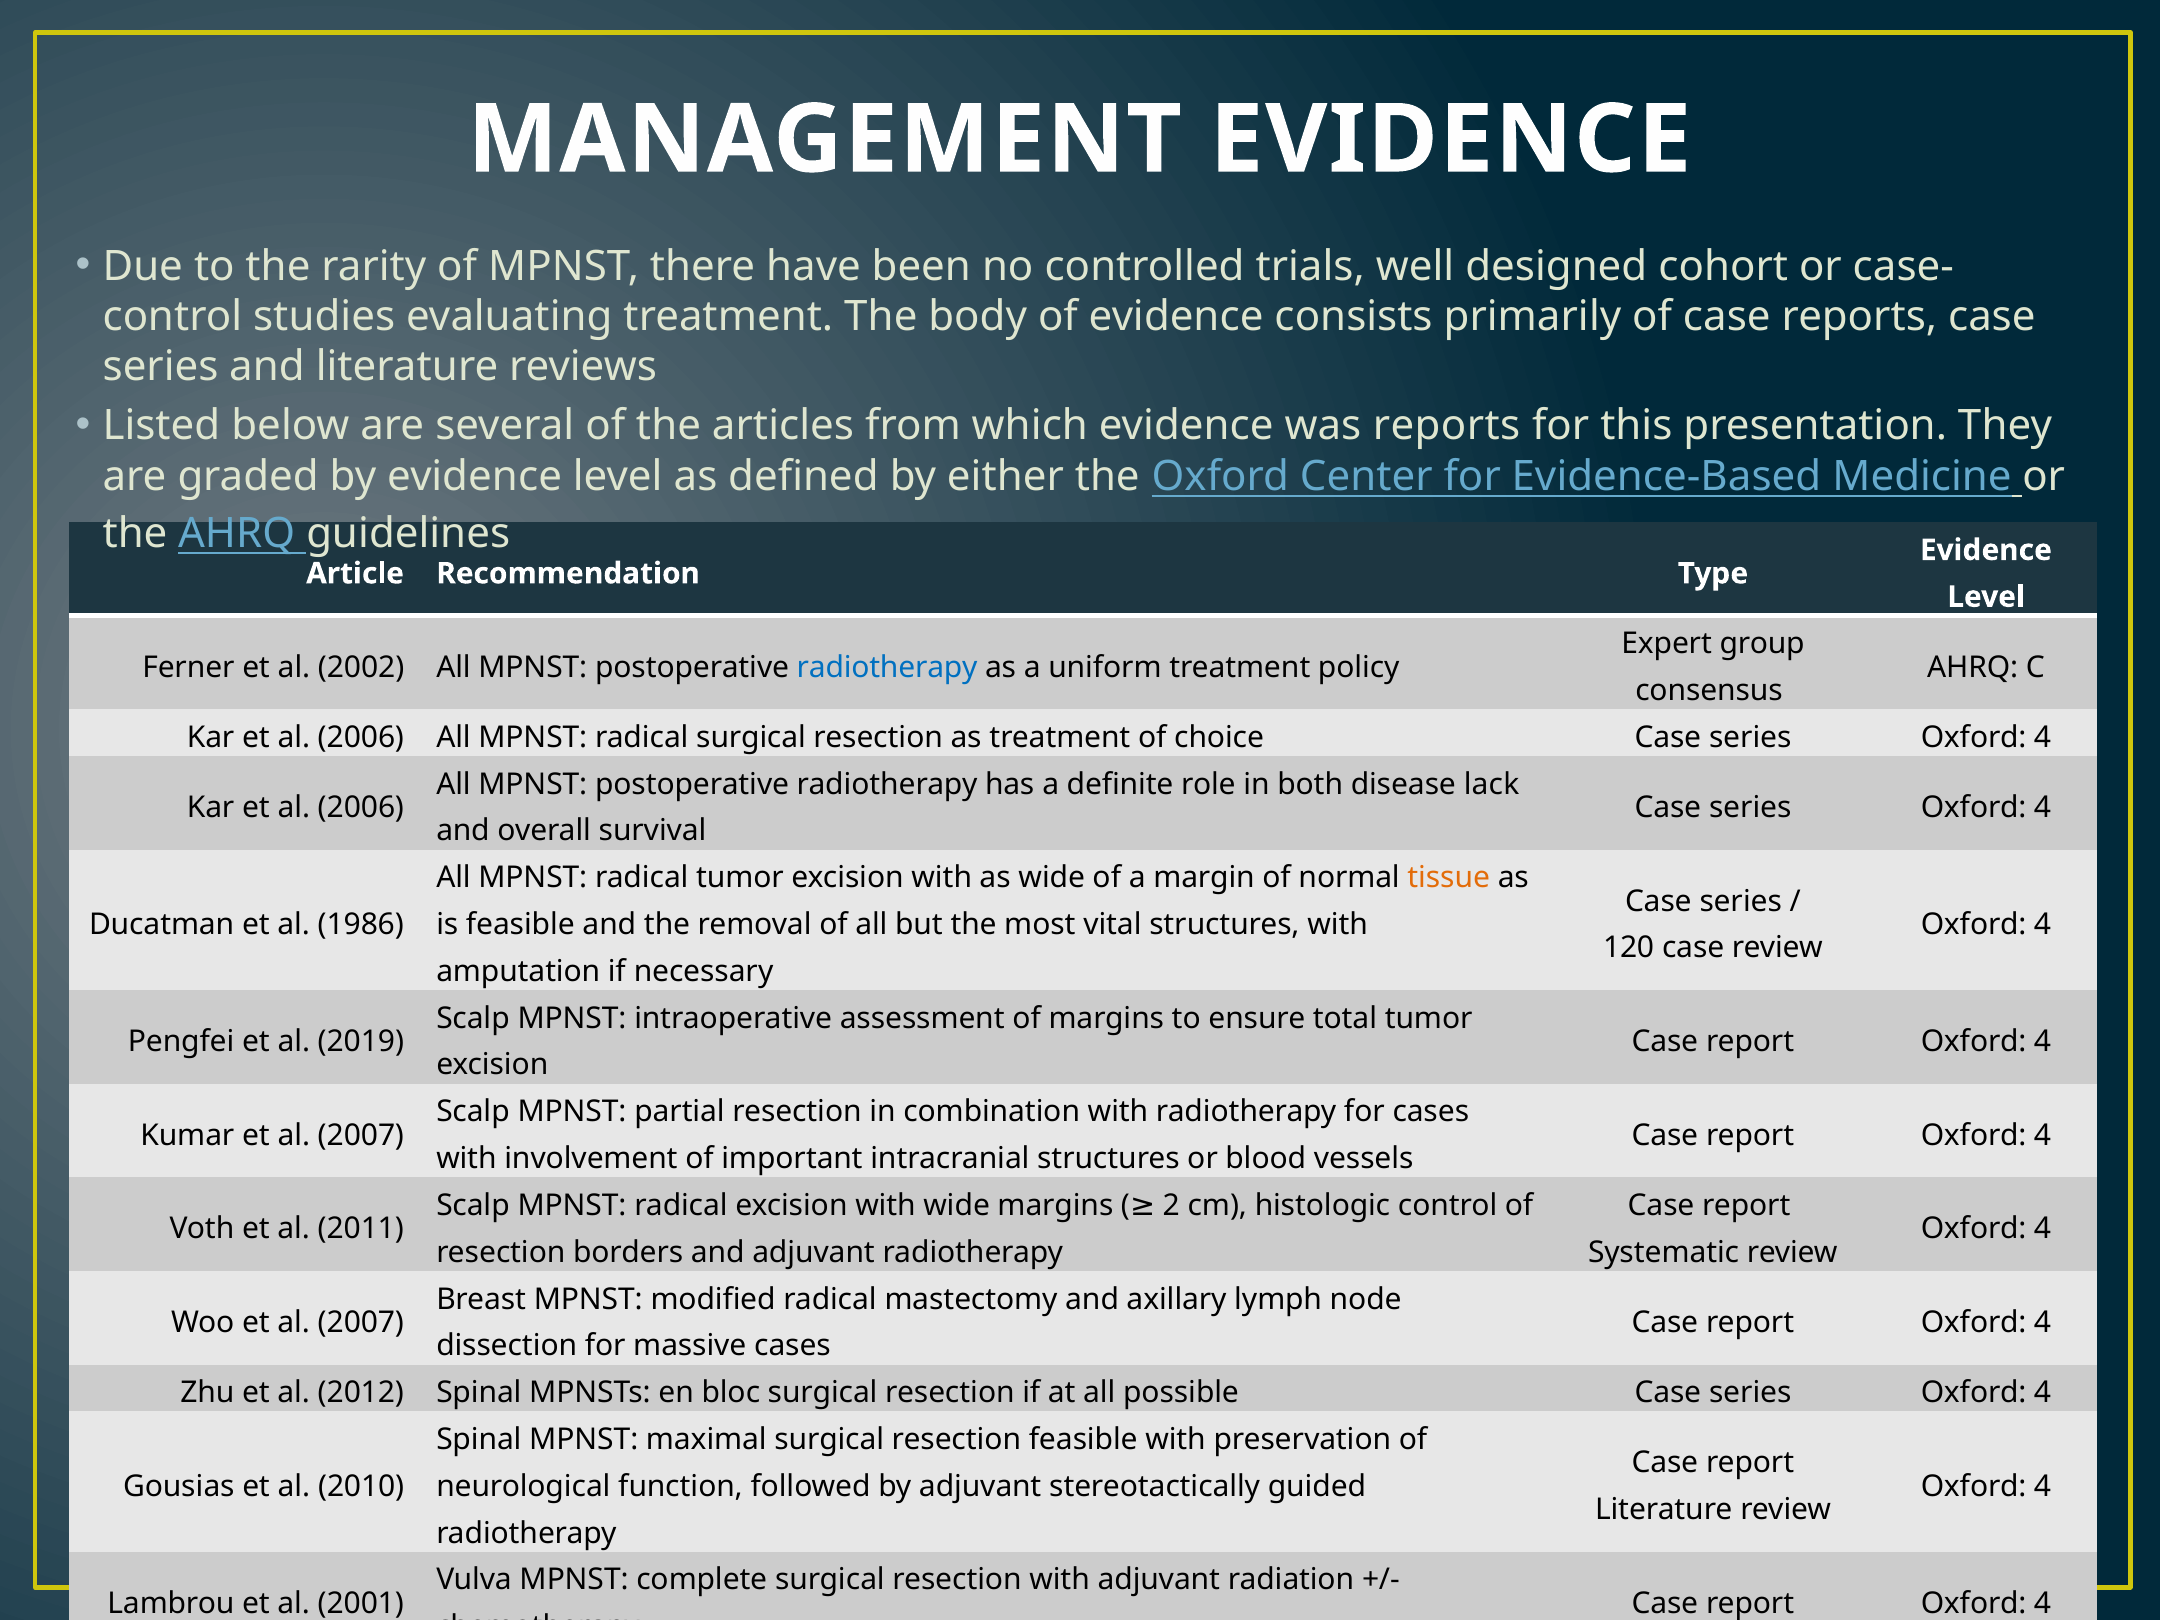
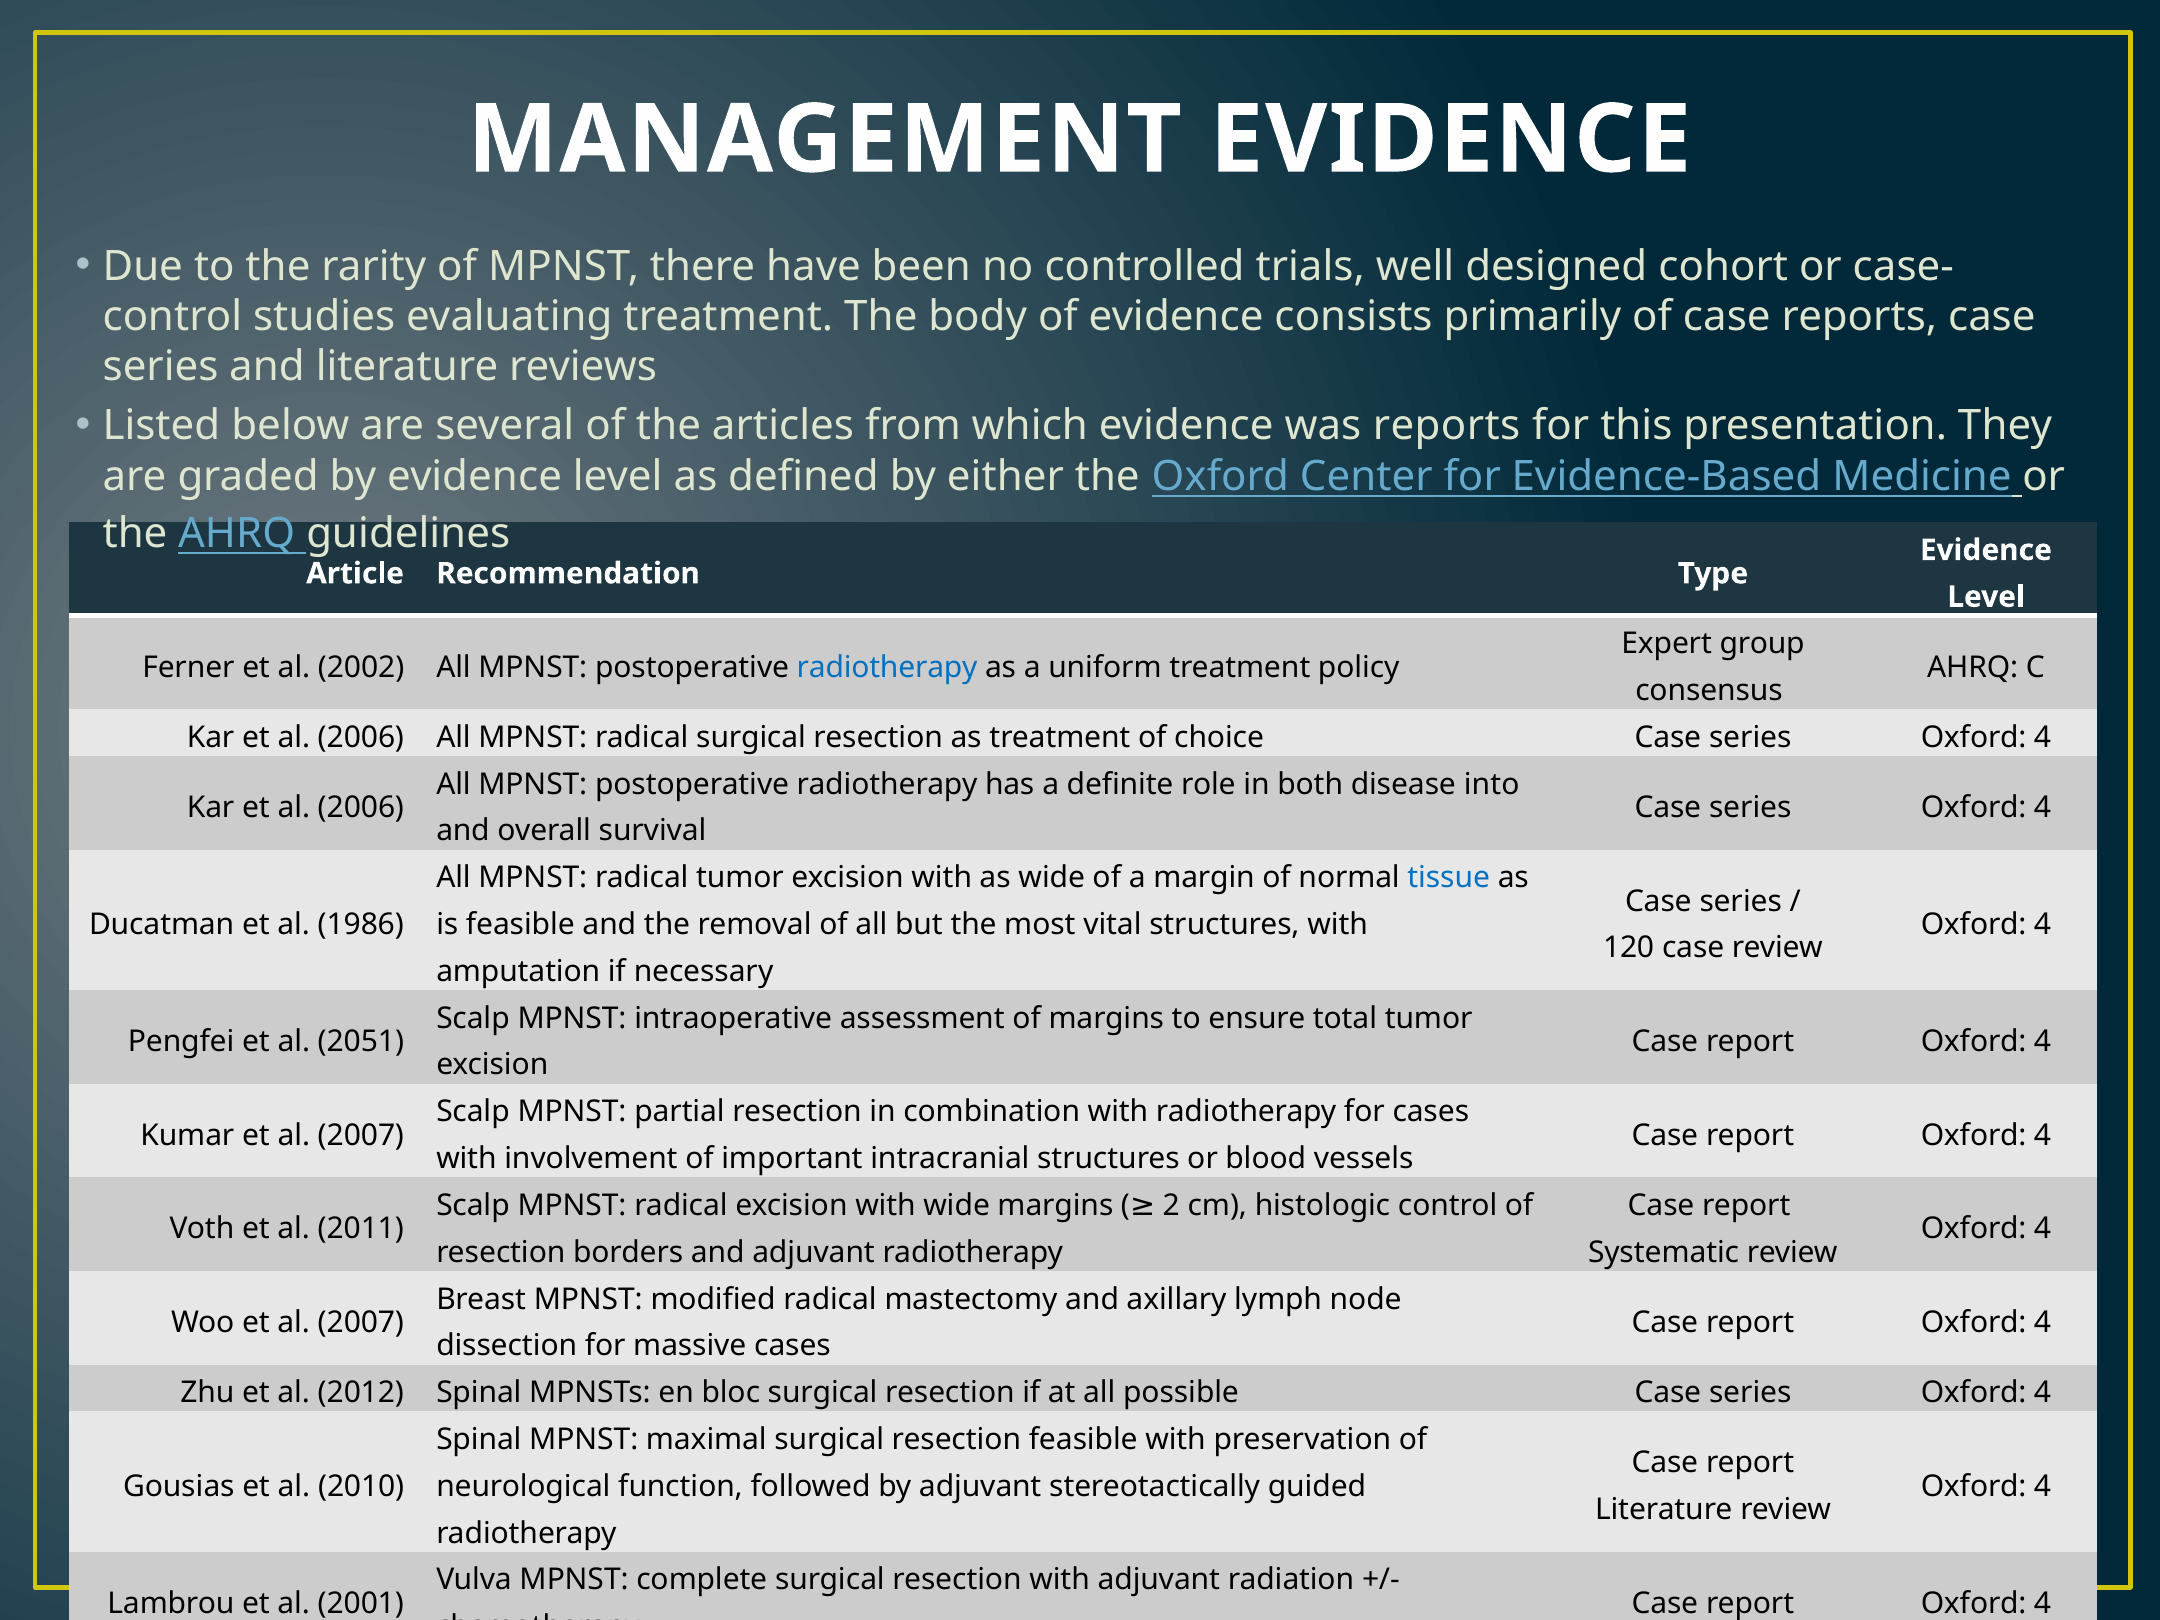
lack: lack -> into
tissue colour: orange -> blue
2019: 2019 -> 2051
